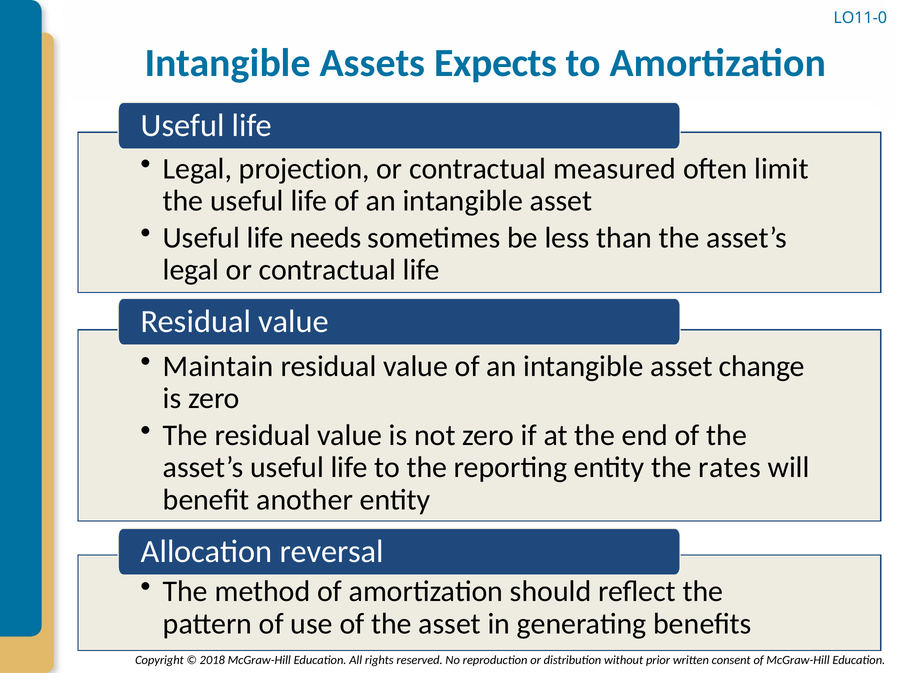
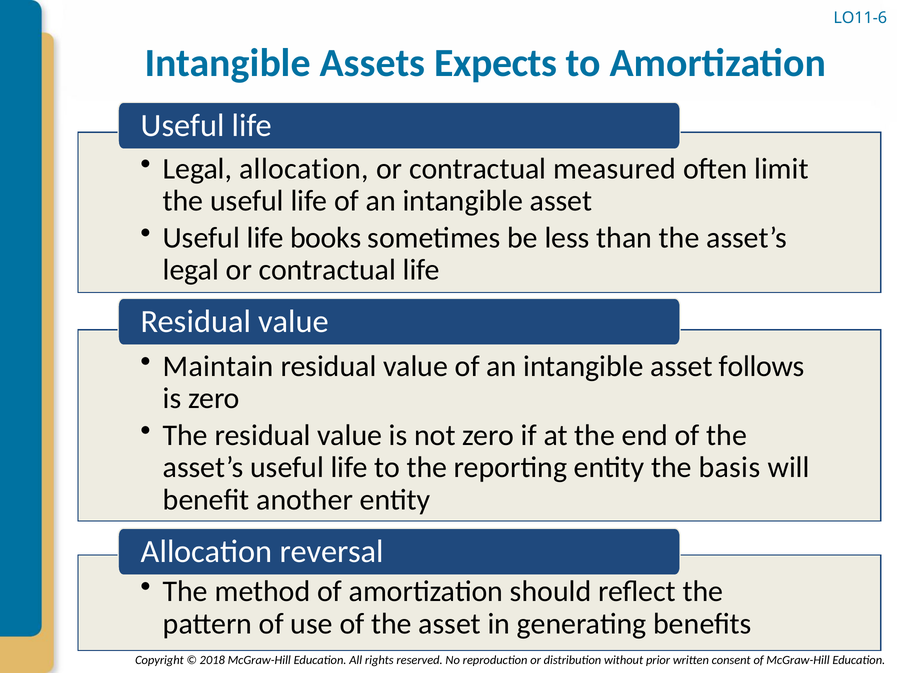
LO11-0: LO11-0 -> LO11-6
Legal projection: projection -> allocation
needs: needs -> books
change: change -> follows
rates: rates -> basis
